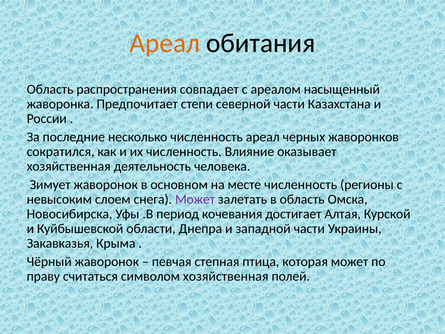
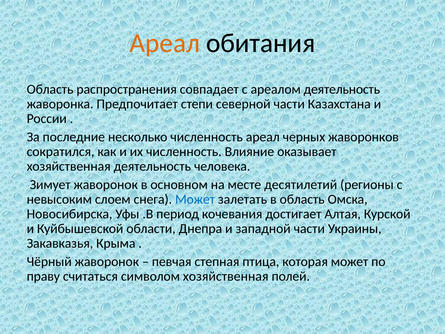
ареалом насыщенный: насыщенный -> деятельность
месте численность: численность -> десятилетий
Может at (195, 199) colour: purple -> blue
